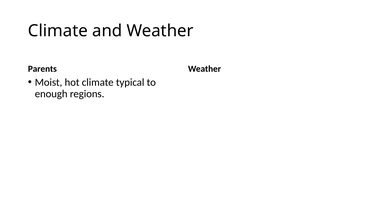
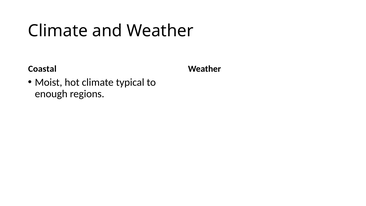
Parents: Parents -> Coastal
